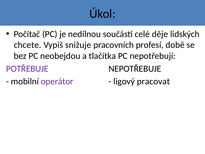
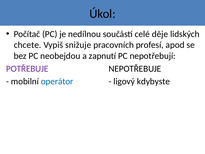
době: době -> apod
tlačítka: tlačítka -> zapnutí
operátor colour: purple -> blue
pracovat: pracovat -> kdybyste
